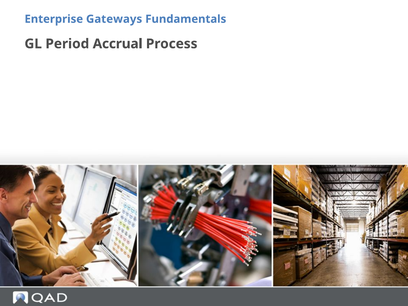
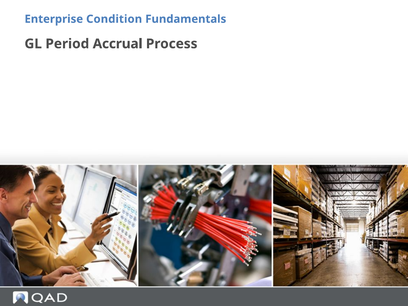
Gateways: Gateways -> Condition
